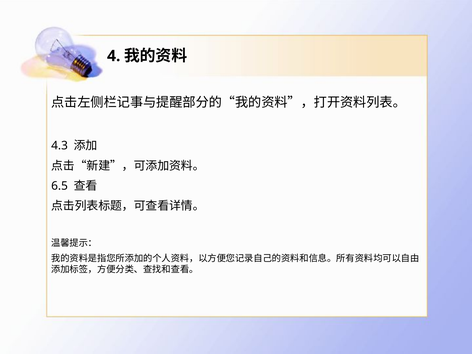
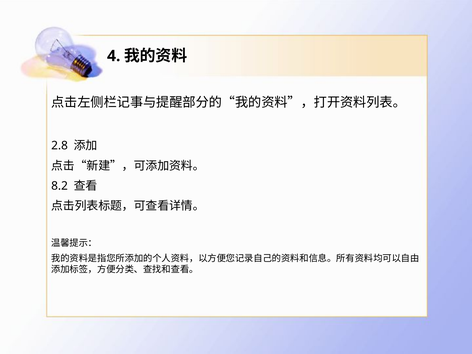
4.3: 4.3 -> 2.8
6.5: 6.5 -> 8.2
